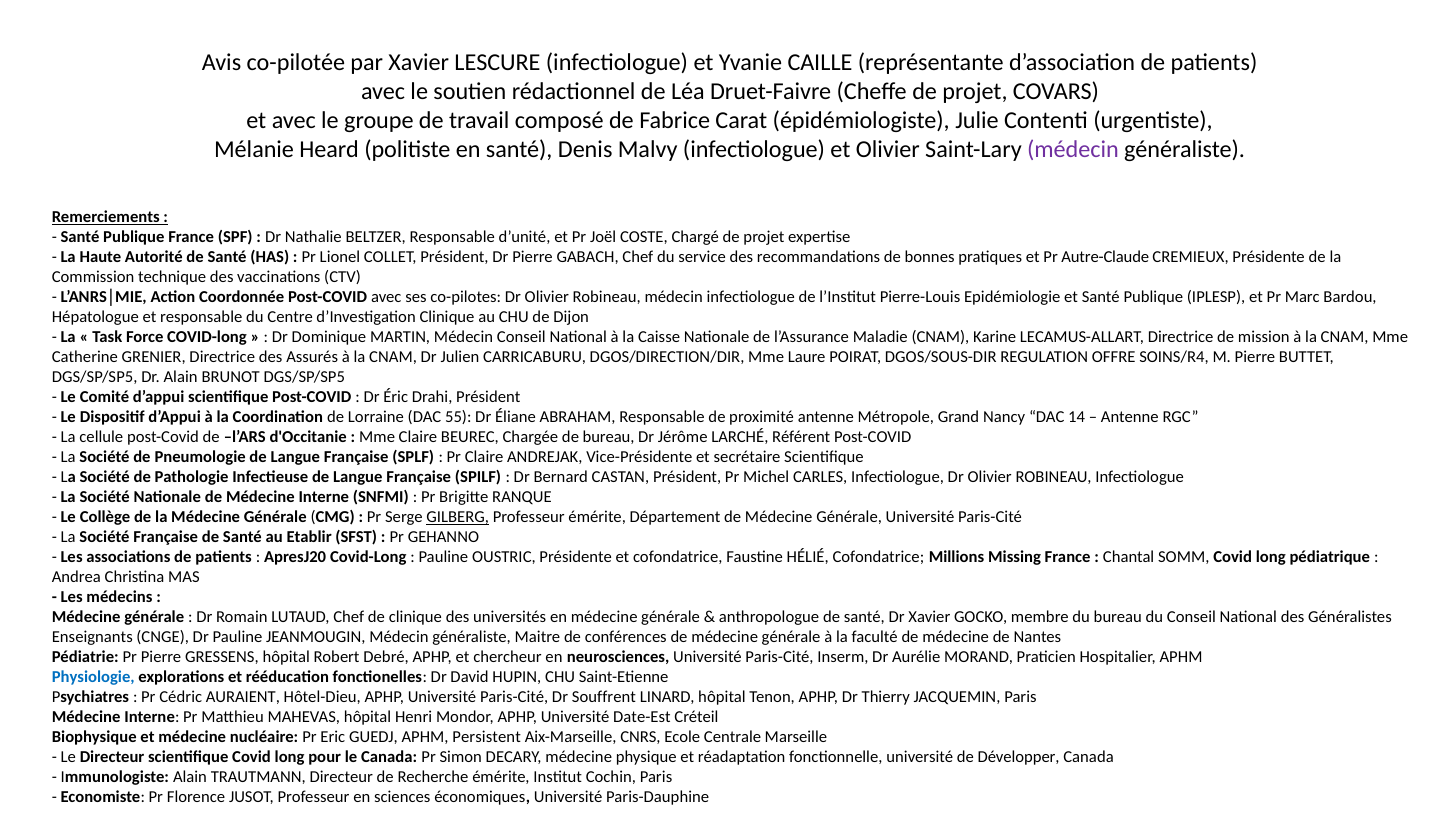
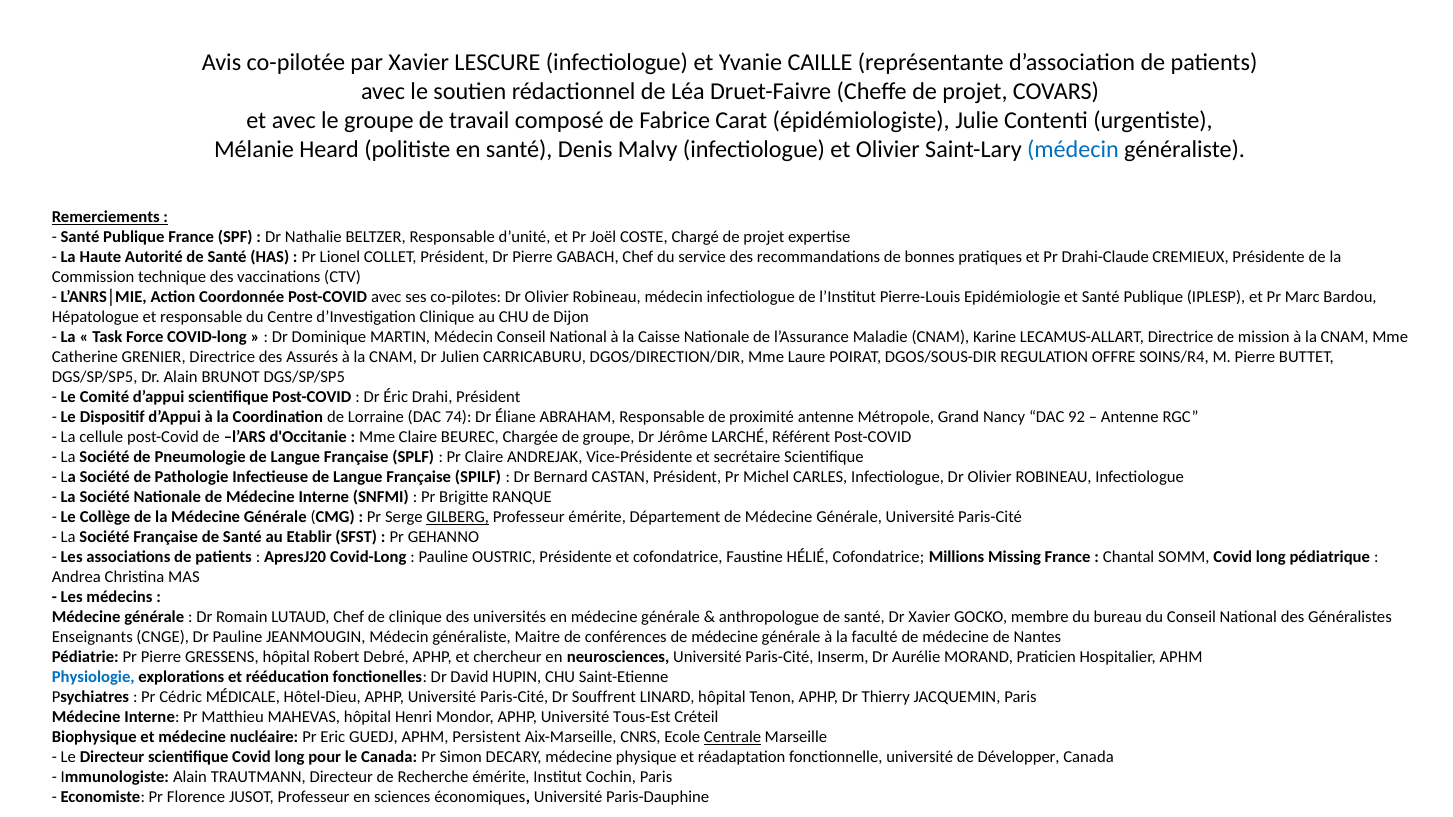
médecin at (1073, 149) colour: purple -> blue
Autre-Claude: Autre-Claude -> Drahi-Claude
55: 55 -> 74
14: 14 -> 92
de bureau: bureau -> groupe
AURAIENT: AURAIENT -> MÉDICALE
Date-Est: Date-Est -> Tous-Est
Centrale underline: none -> present
